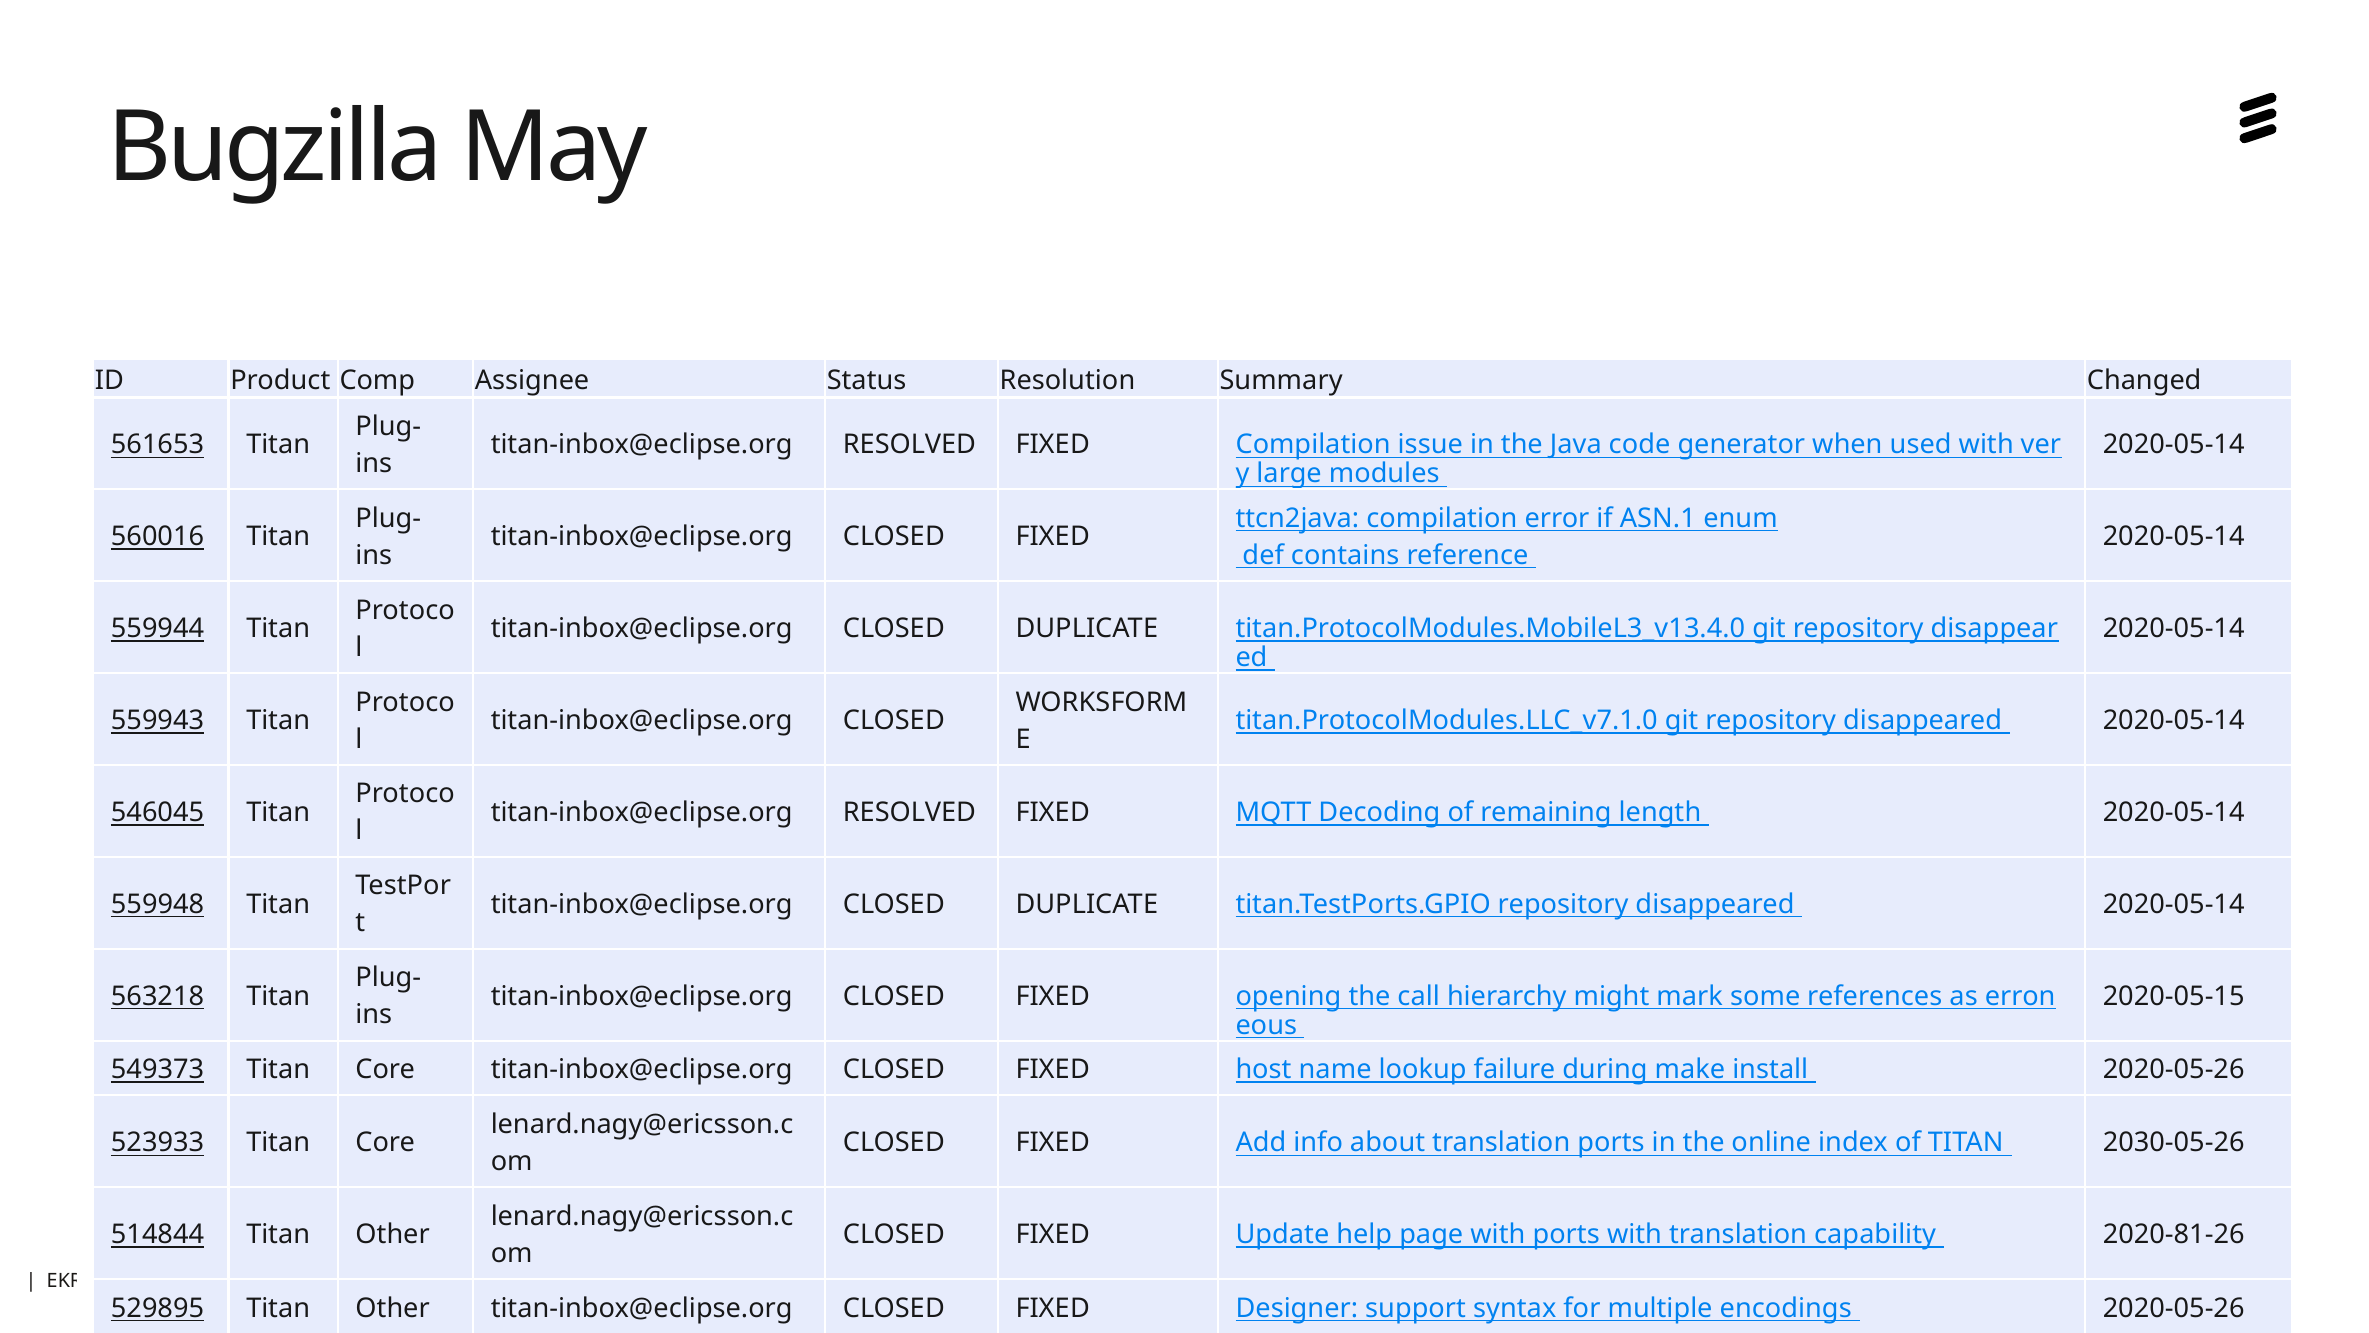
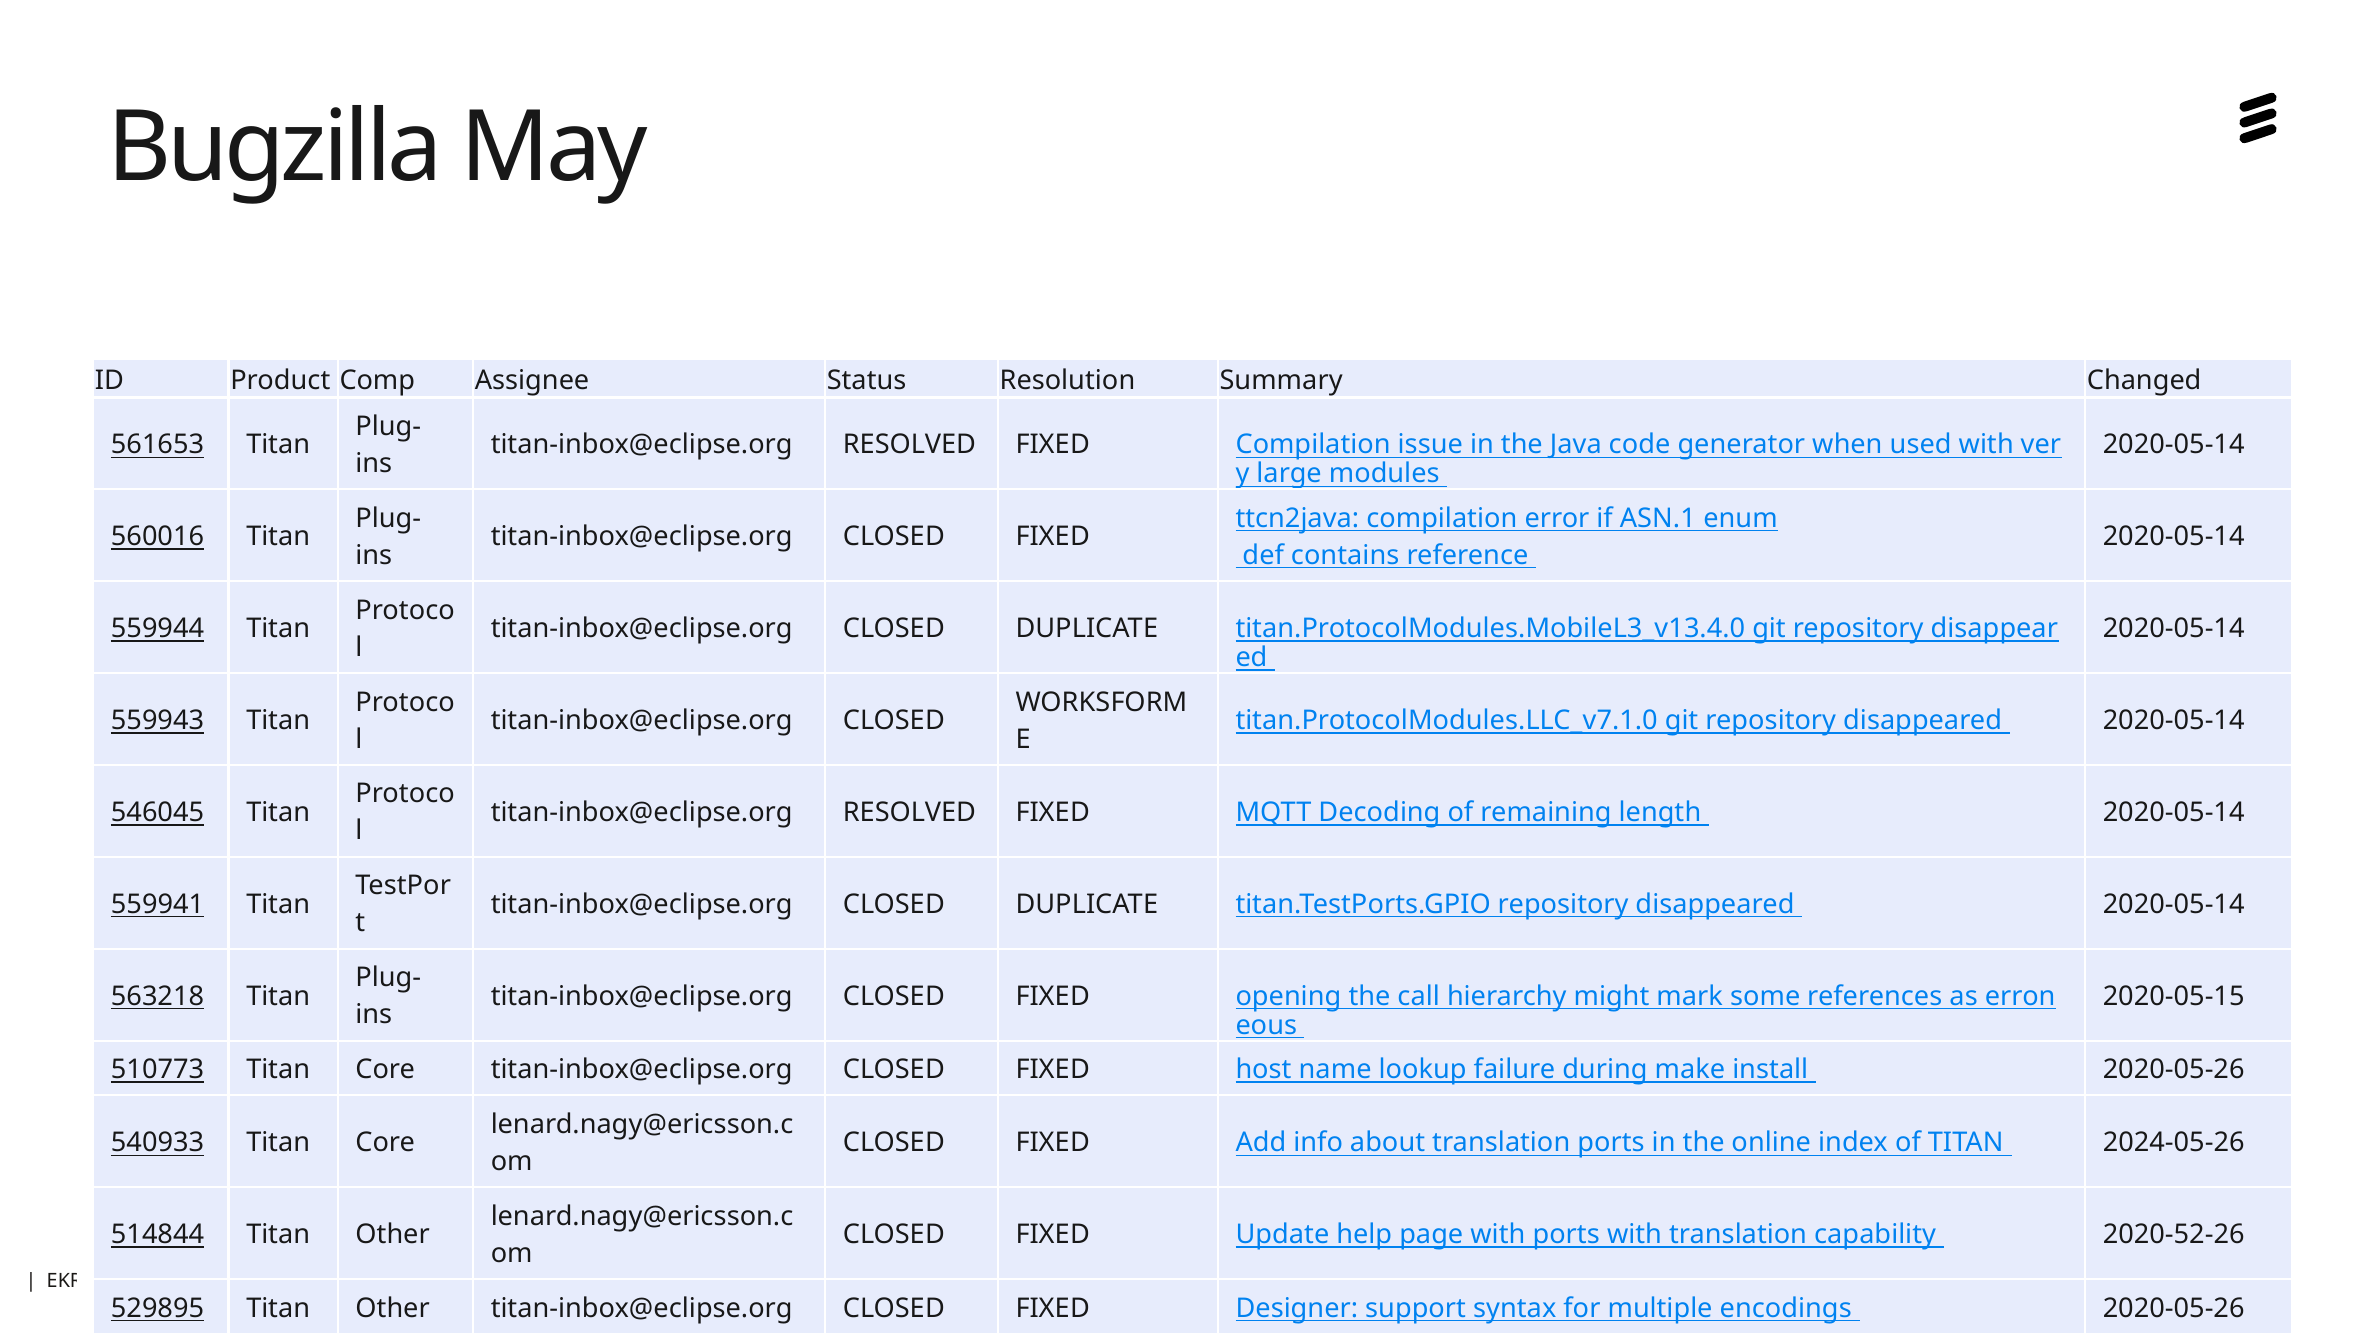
559948: 559948 -> 559941
549373: 549373 -> 510773
523933: 523933 -> 540933
2030-05-26: 2030-05-26 -> 2024-05-26
2020-81-26: 2020-81-26 -> 2020-52-26
